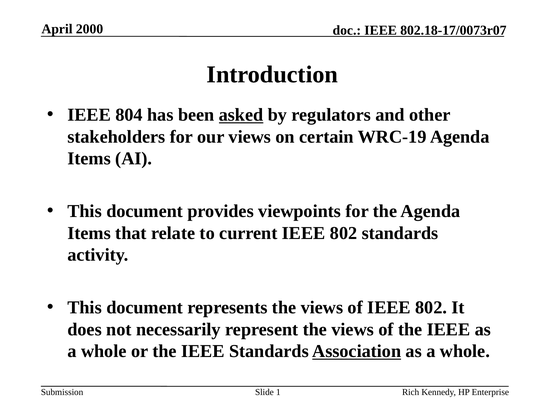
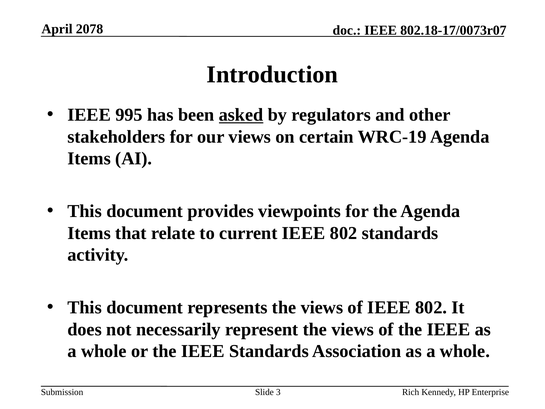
2000: 2000 -> 2078
804: 804 -> 995
Association underline: present -> none
1: 1 -> 3
